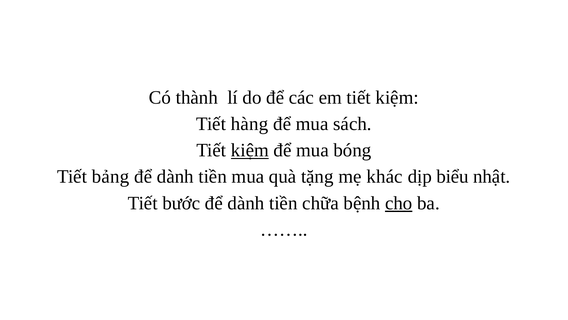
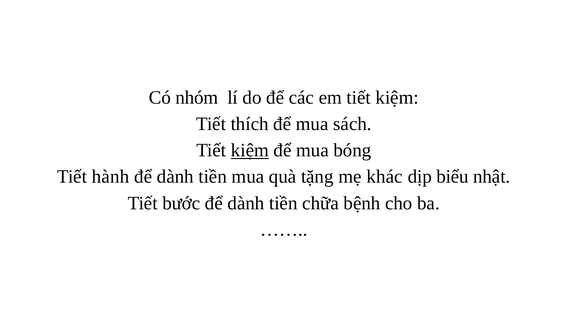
thành: thành -> nhóm
hàng: hàng -> thích
bảng: bảng -> hành
cho underline: present -> none
